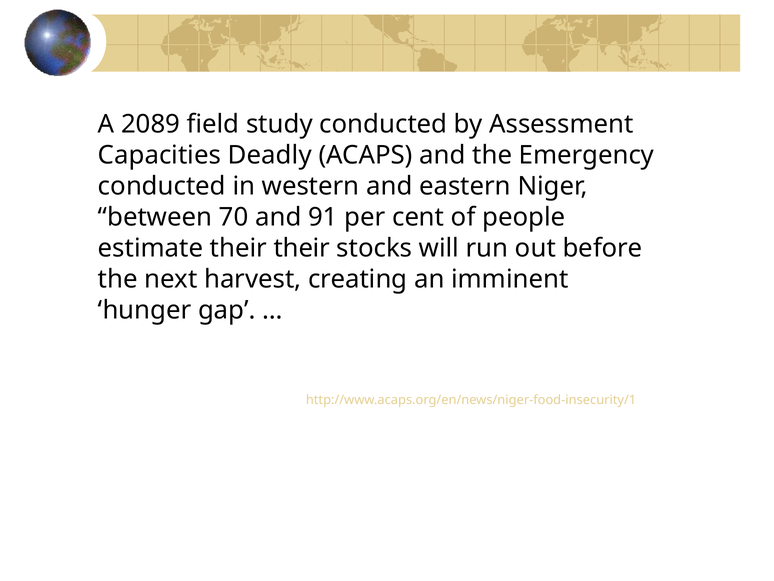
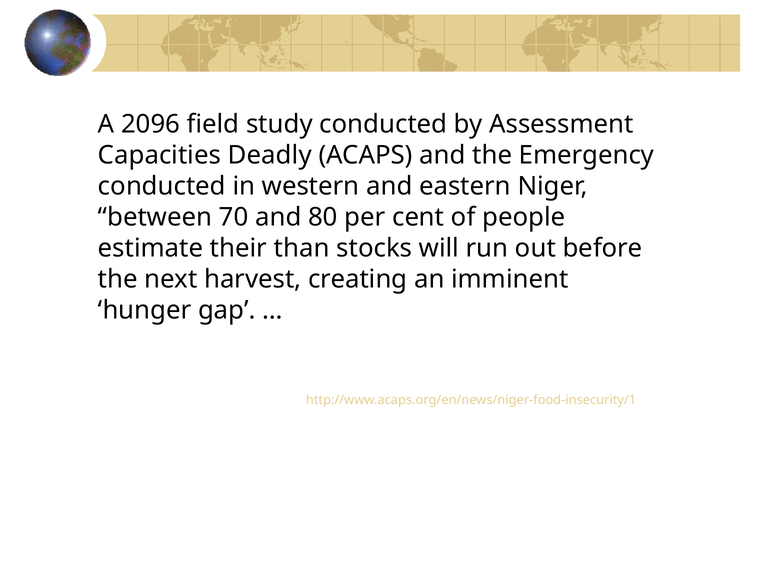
2089: 2089 -> 2096
91: 91 -> 80
their their: their -> than
